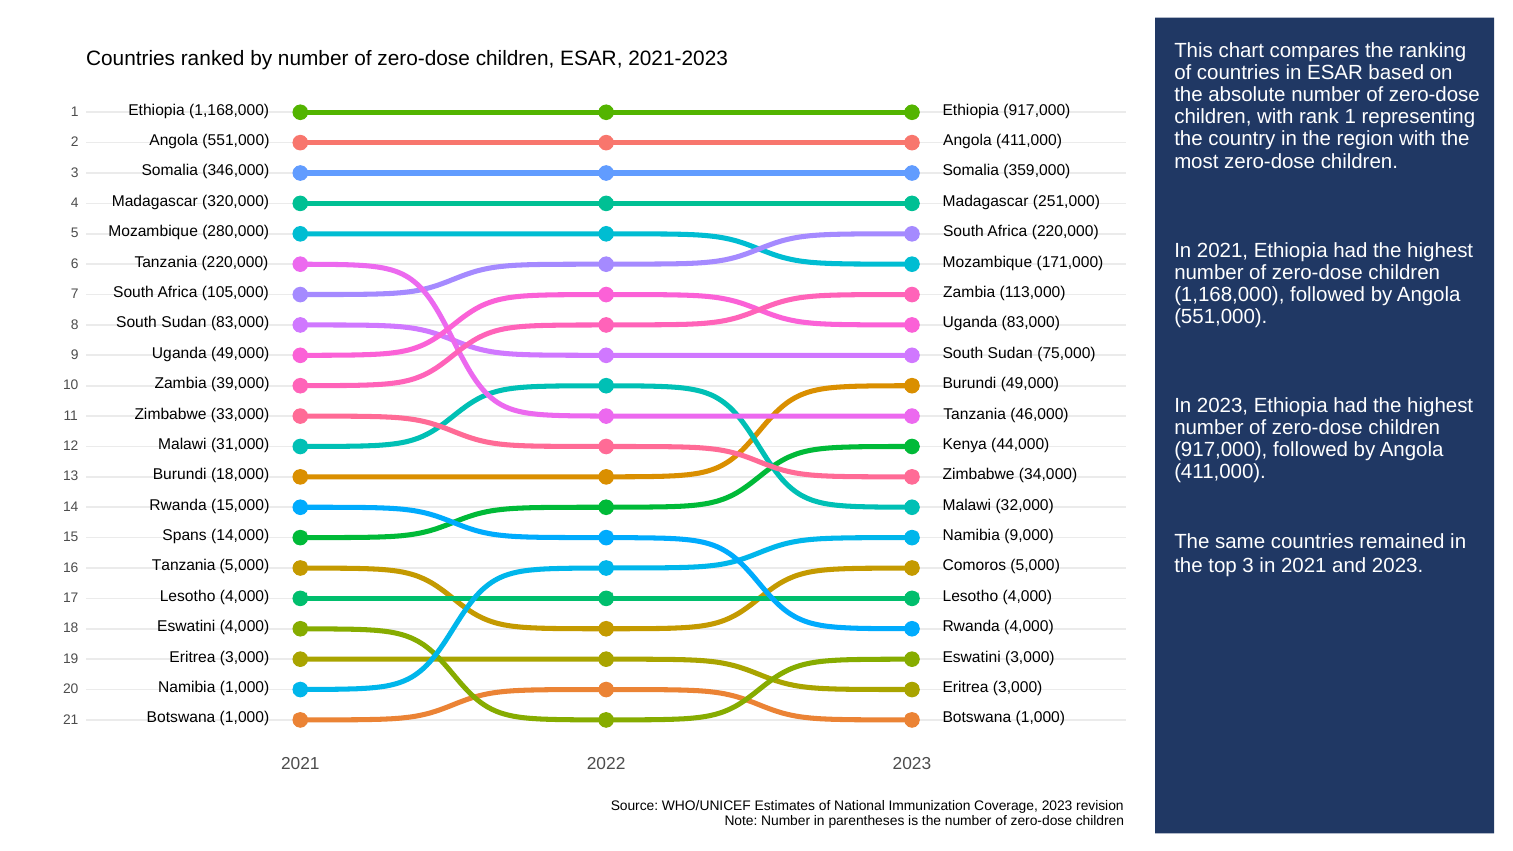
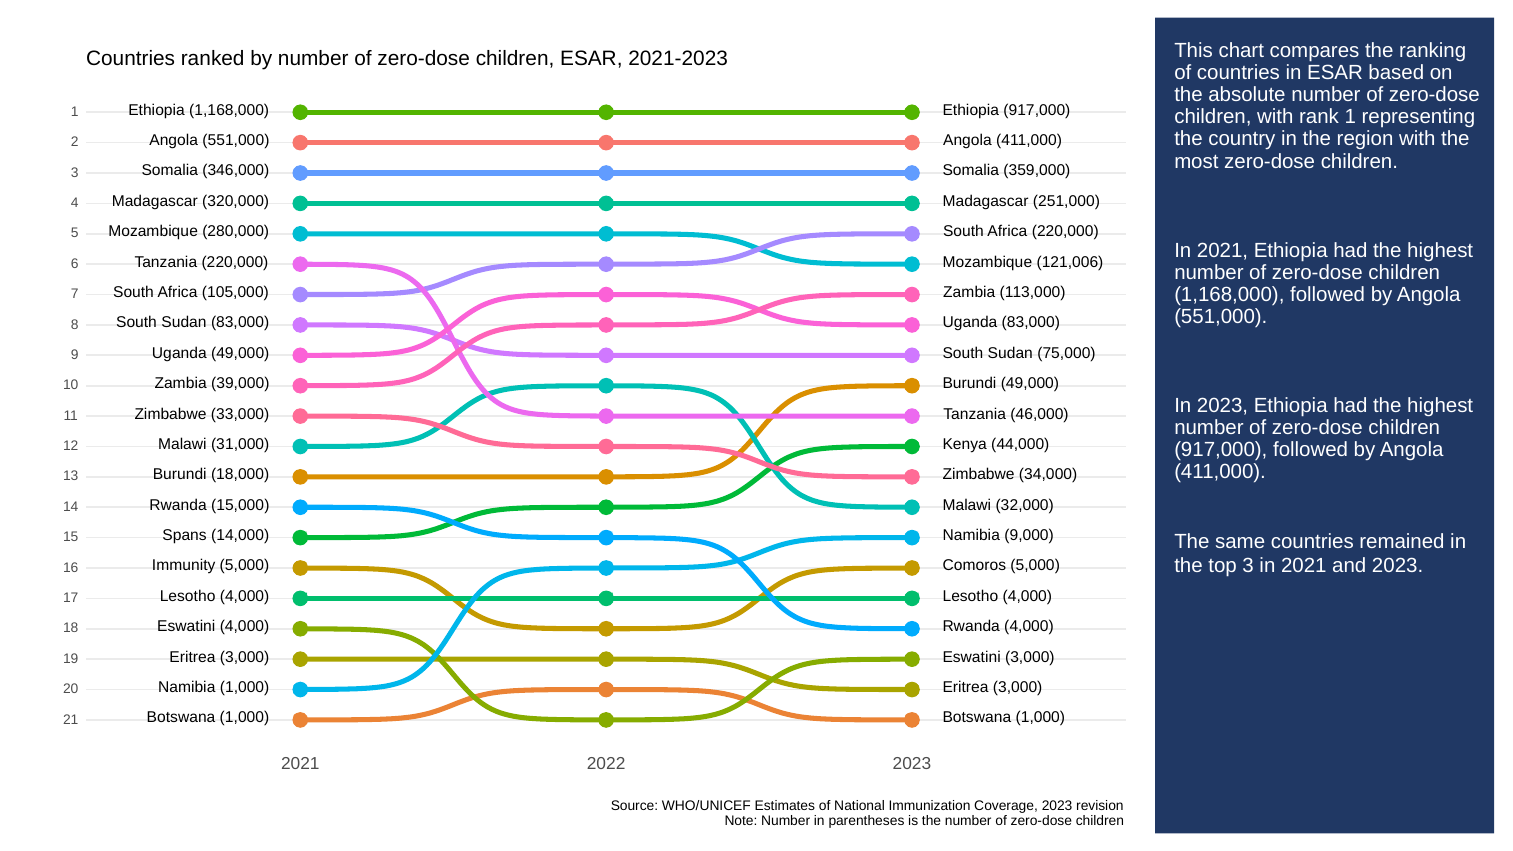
171,000: 171,000 -> 121,006
Tanzania at (184, 566): Tanzania -> Immunity
